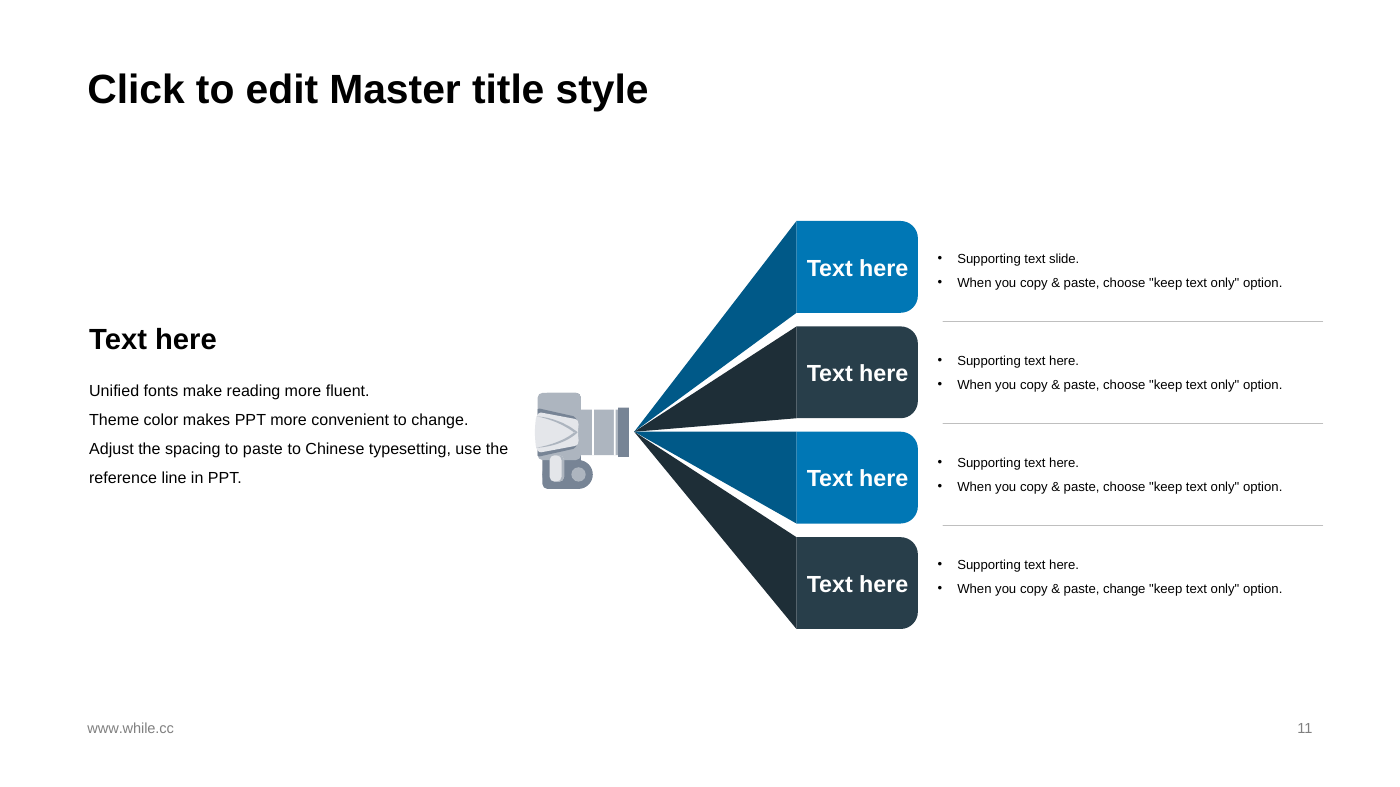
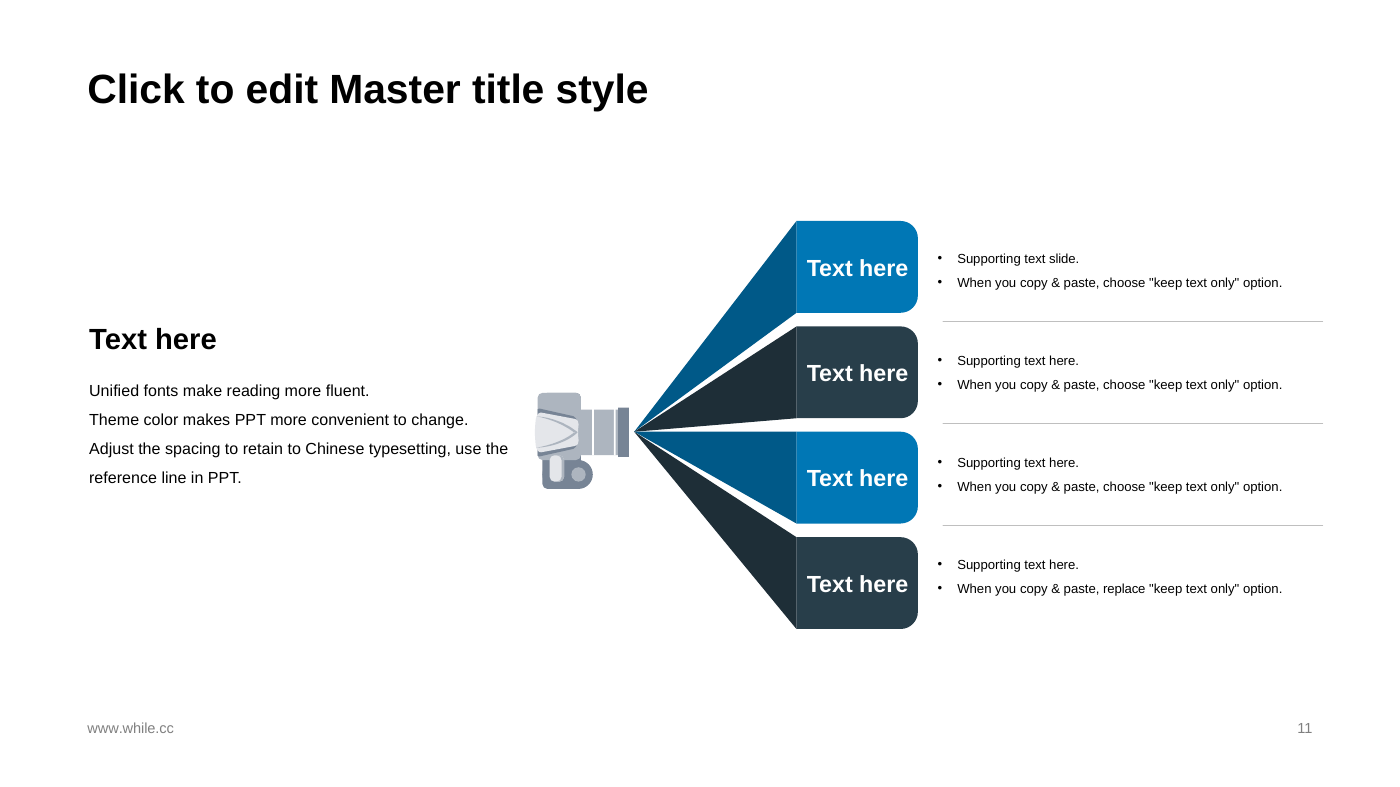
to paste: paste -> retain
paste change: change -> replace
